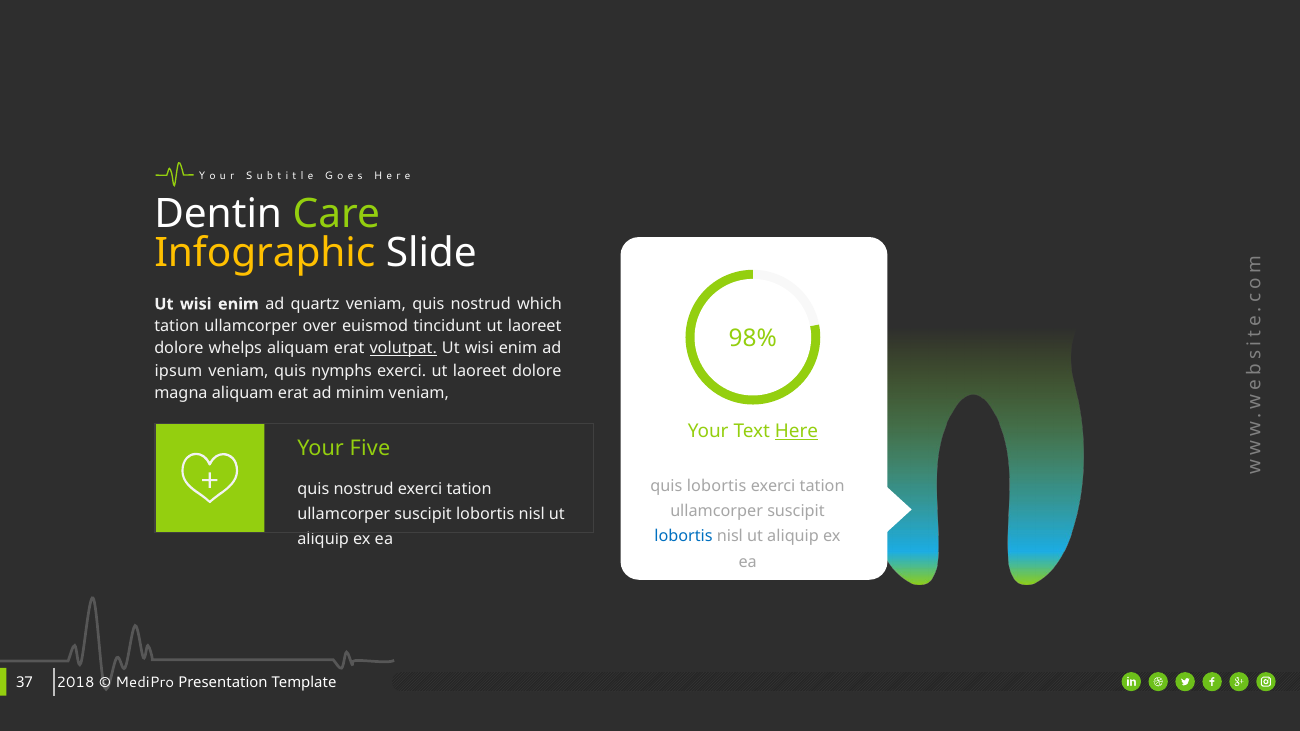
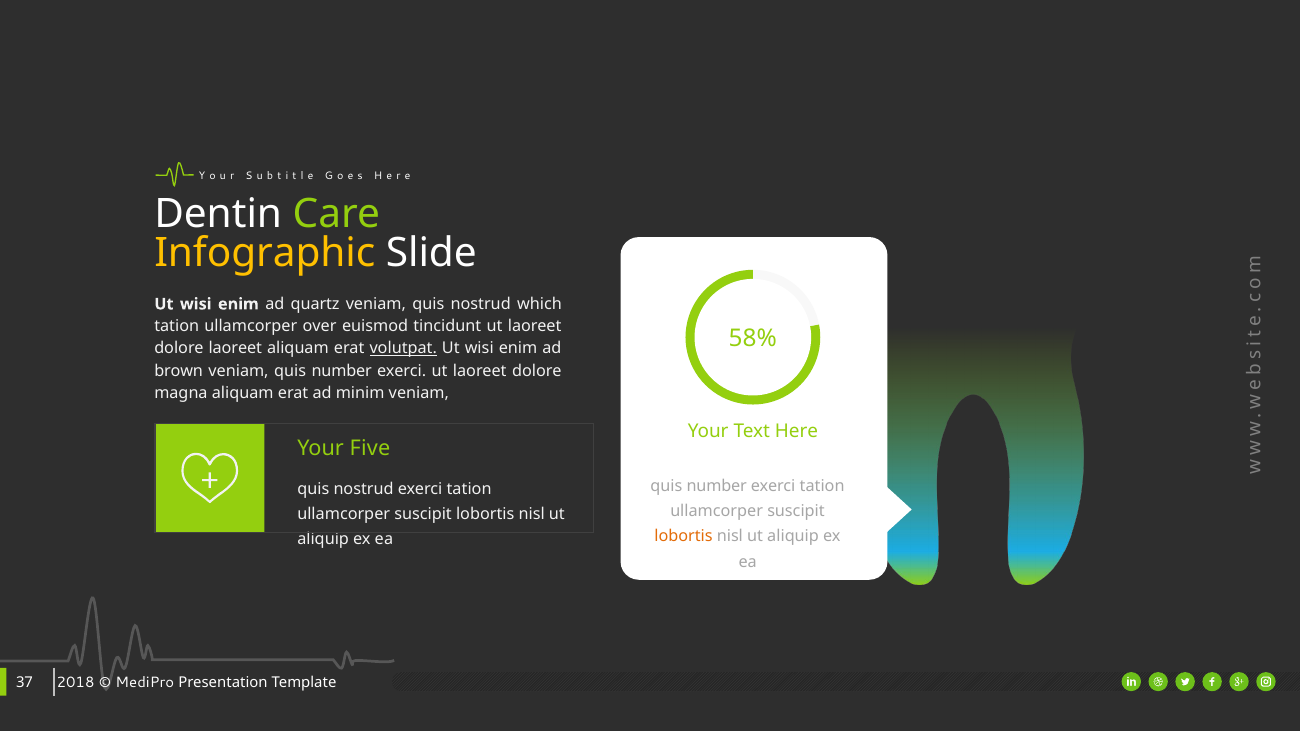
98%: 98% -> 58%
dolore whelps: whelps -> laoreet
ipsum: ipsum -> brown
veniam quis nymphs: nymphs -> number
Here underline: present -> none
lobortis at (717, 486): lobortis -> number
lobortis at (683, 537) colour: blue -> orange
